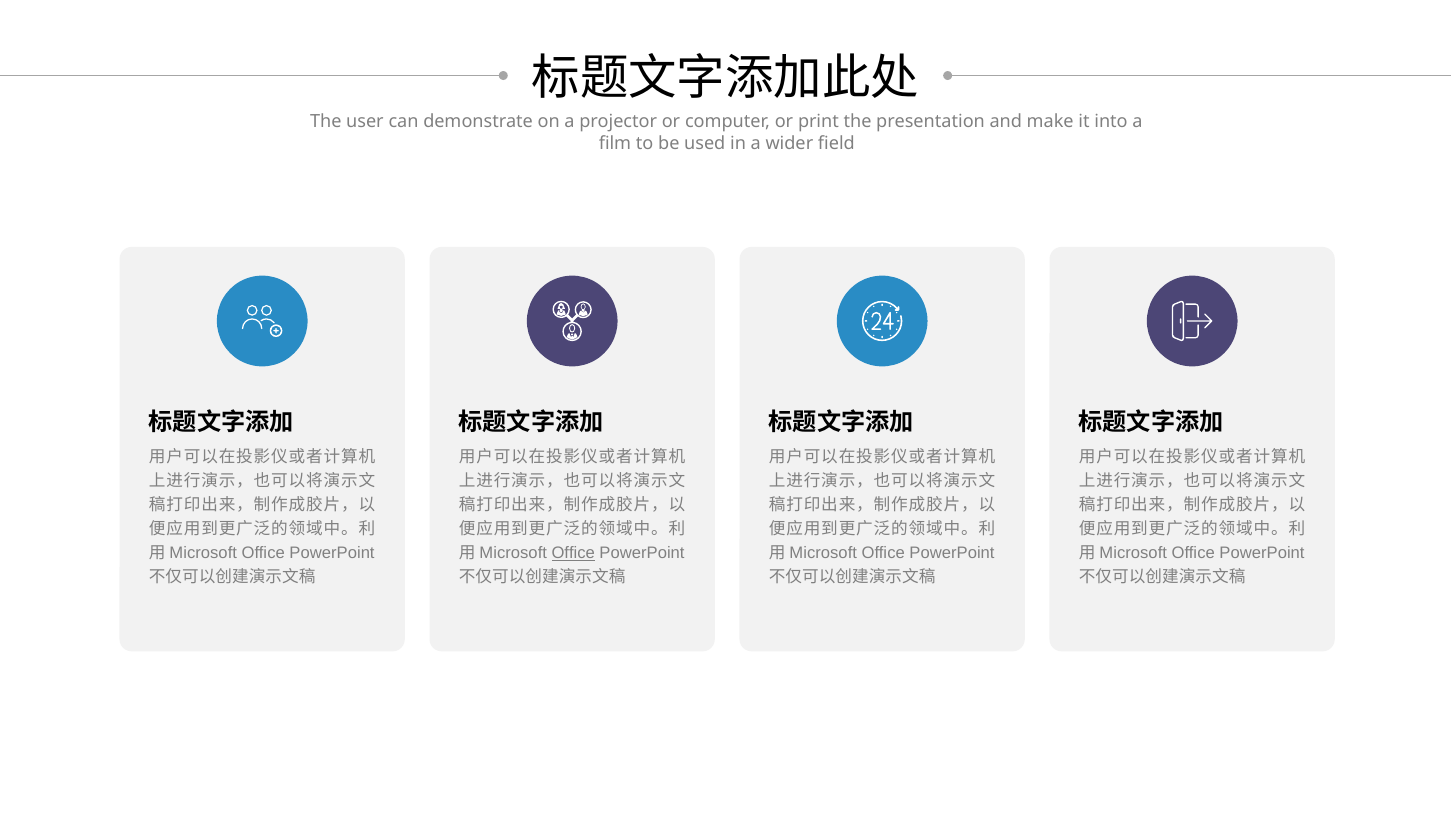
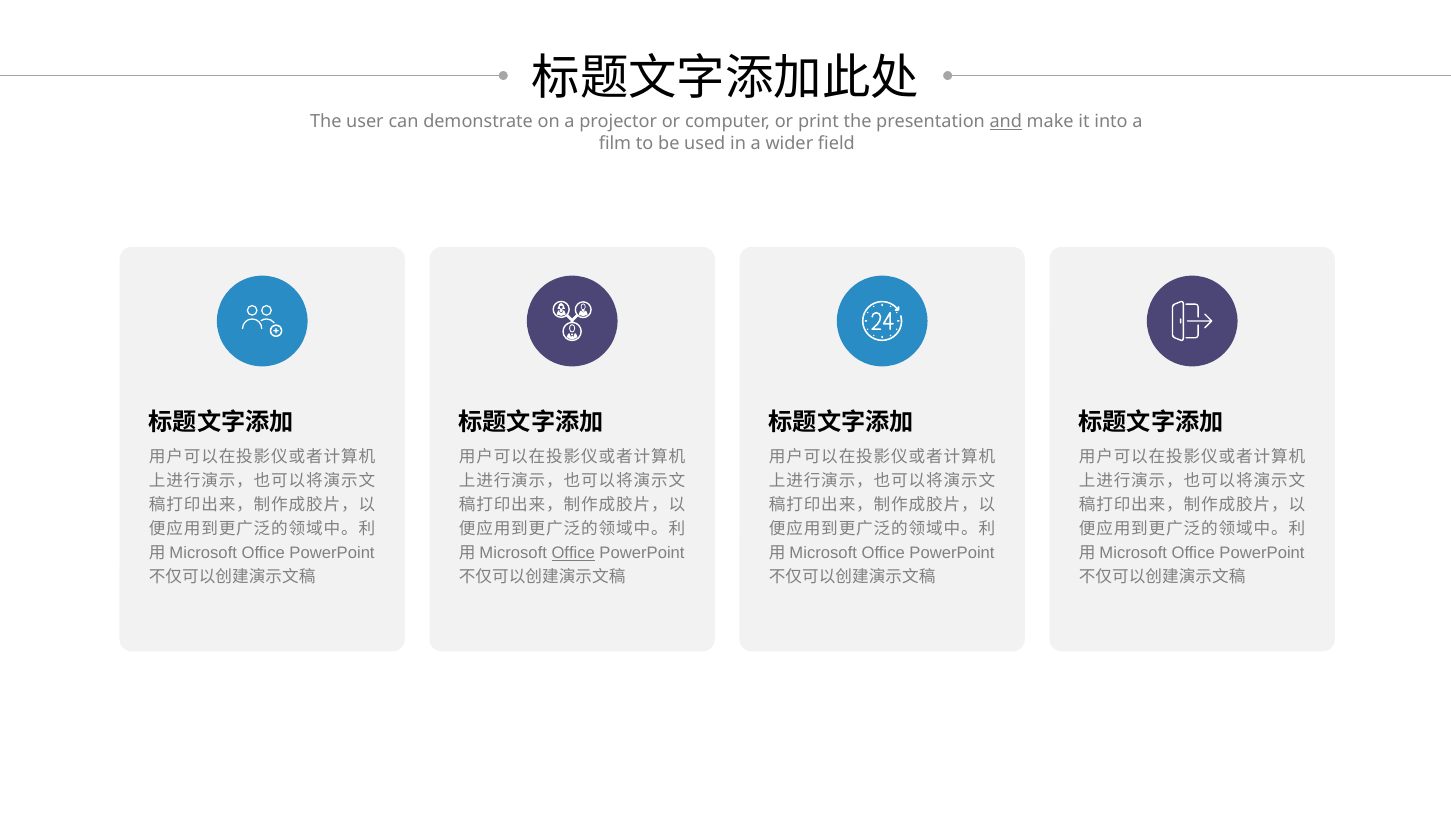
and underline: none -> present
